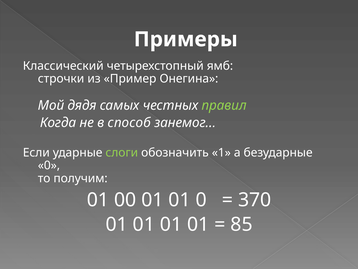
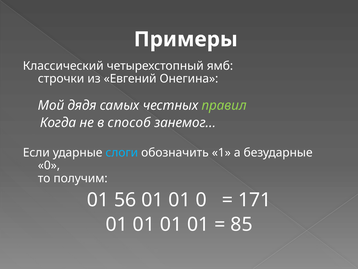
Пример: Пример -> Евгений
слоги colour: light green -> light blue
00: 00 -> 56
370: 370 -> 171
